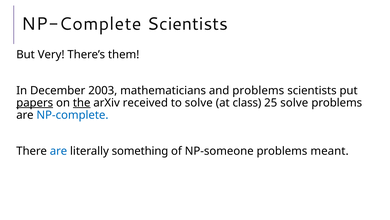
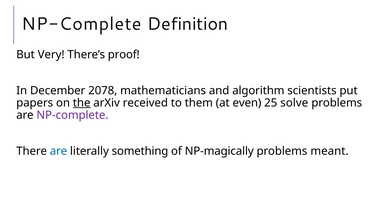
NP-Complete Scientists: Scientists -> Definition
them: them -> proof
2003: 2003 -> 2078
and problems: problems -> algorithm
papers underline: present -> none
to solve: solve -> them
class: class -> even
NP-complete at (72, 115) colour: blue -> purple
NP-someone: NP-someone -> NP-magically
